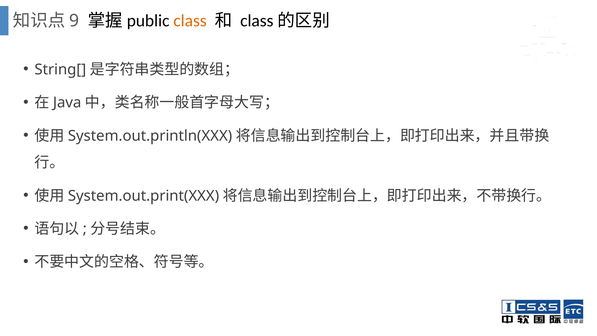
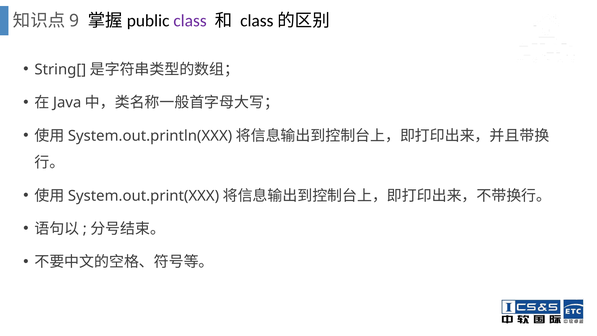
class colour: orange -> purple
